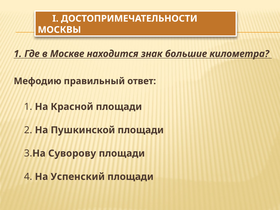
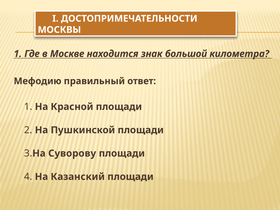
большие: большие -> большой
Успенский: Успенский -> Казанский
